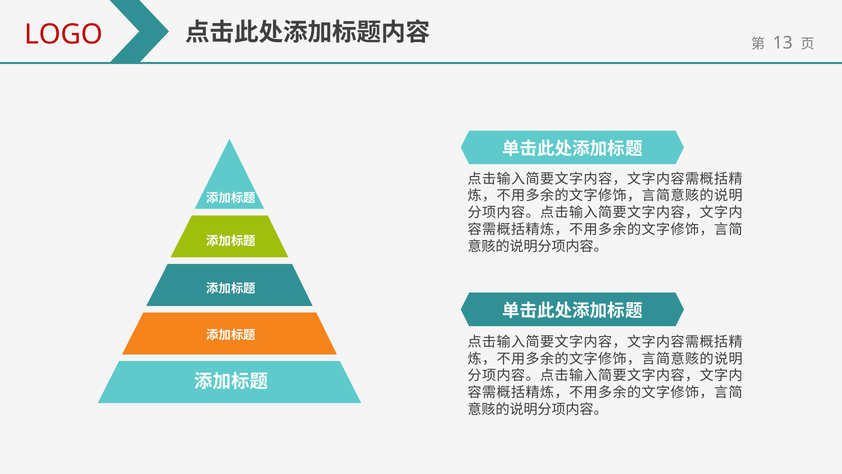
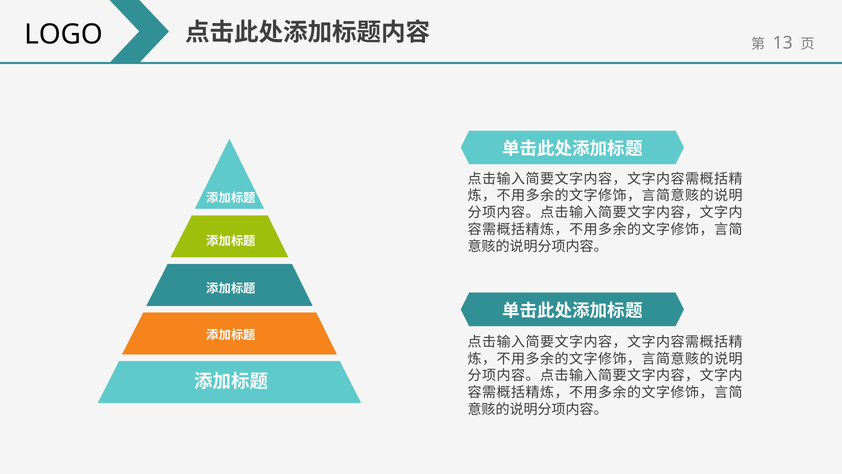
LOGO colour: red -> black
